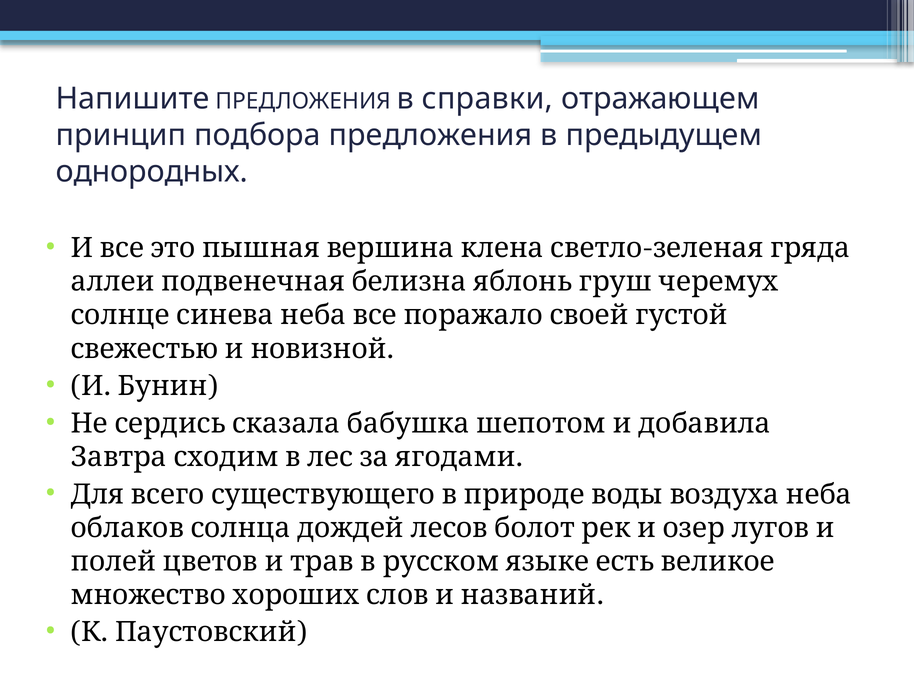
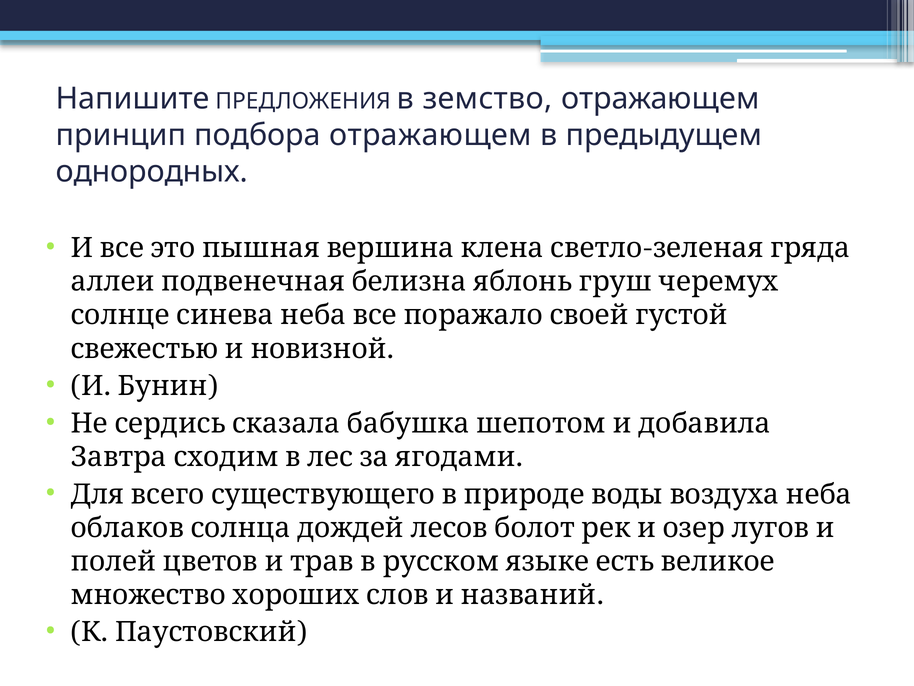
справки: справки -> земство
подбора предложения: предложения -> отражающем
